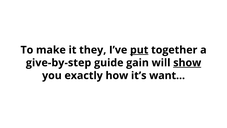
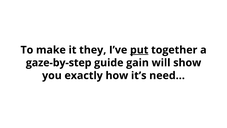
give-by-step: give-by-step -> gaze-by-step
show underline: present -> none
want: want -> need
